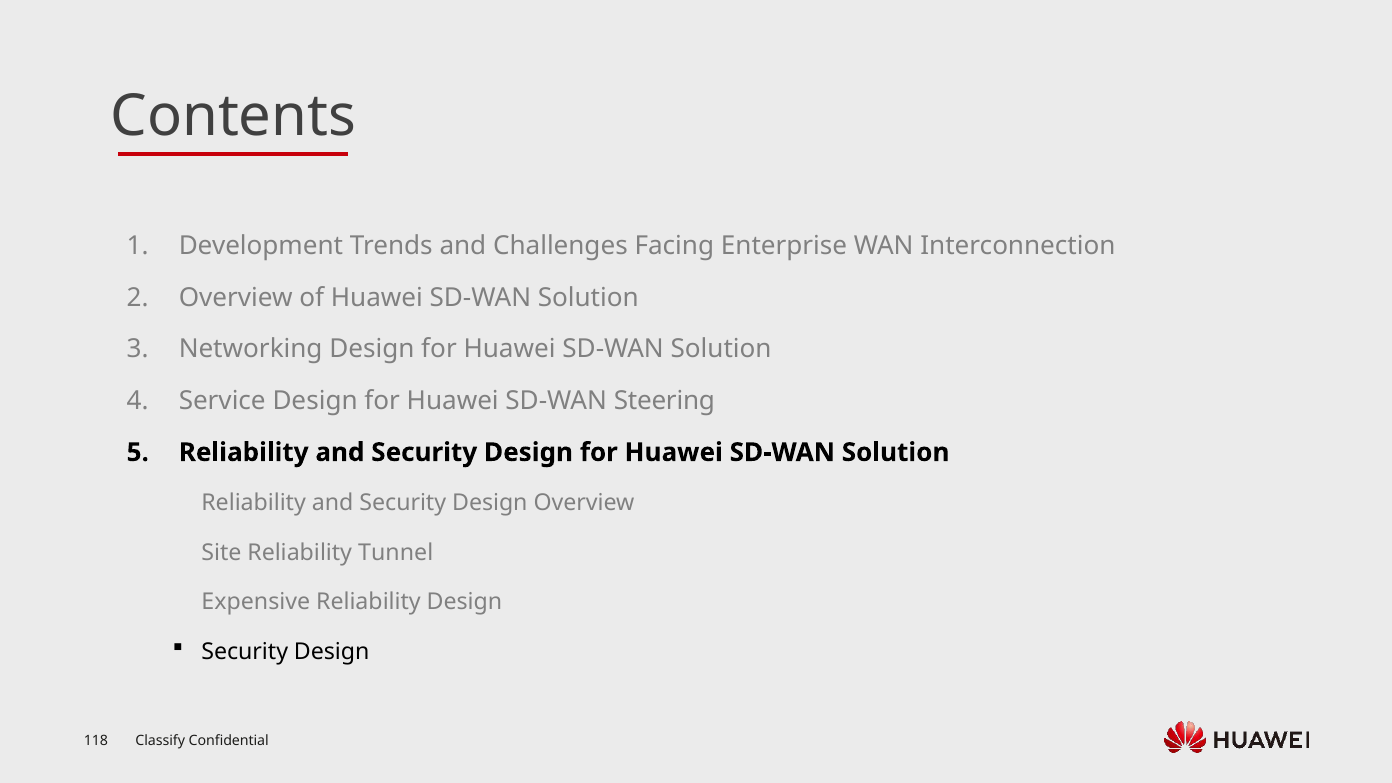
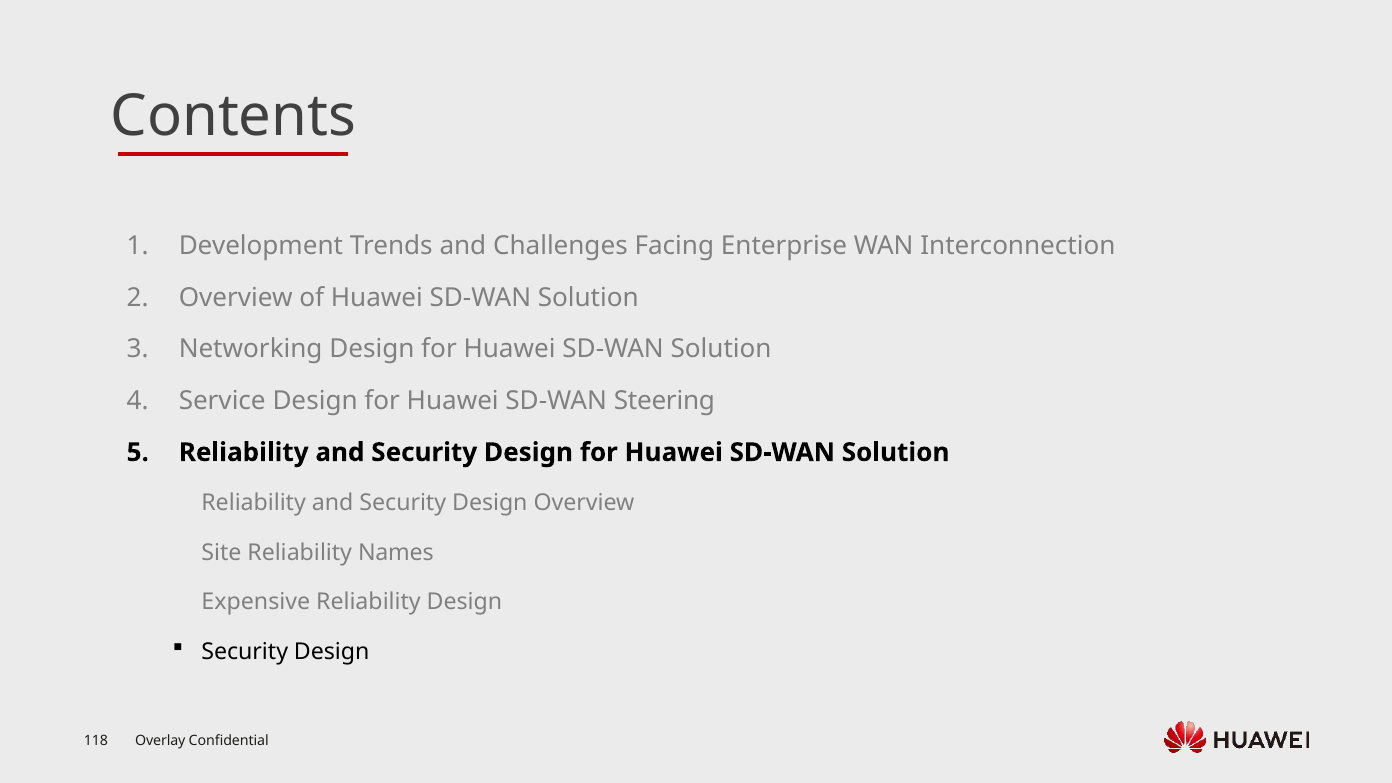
Tunnel: Tunnel -> Names
Classify: Classify -> Overlay
